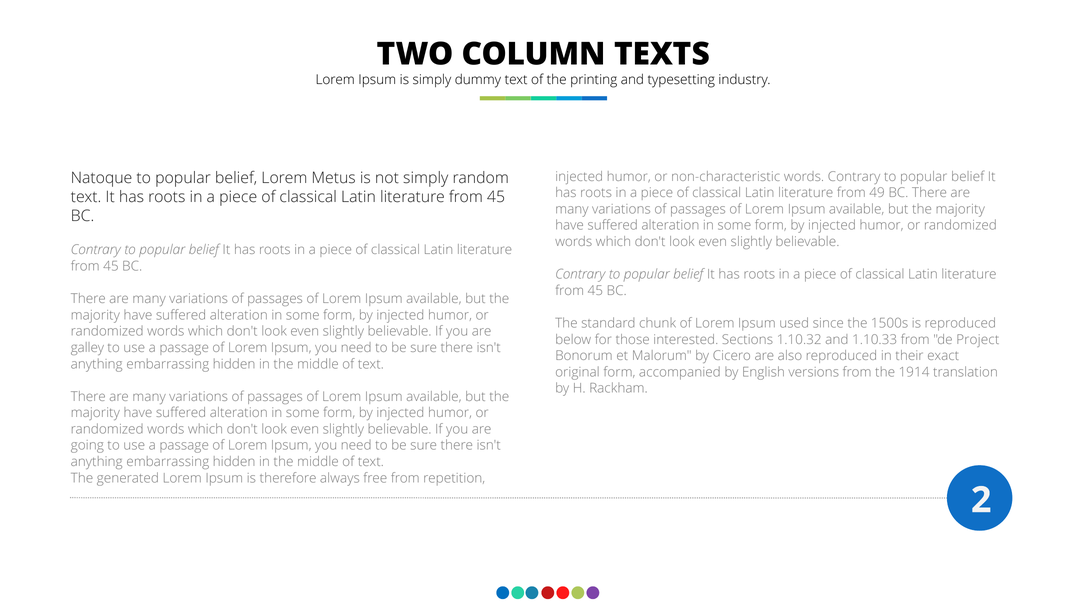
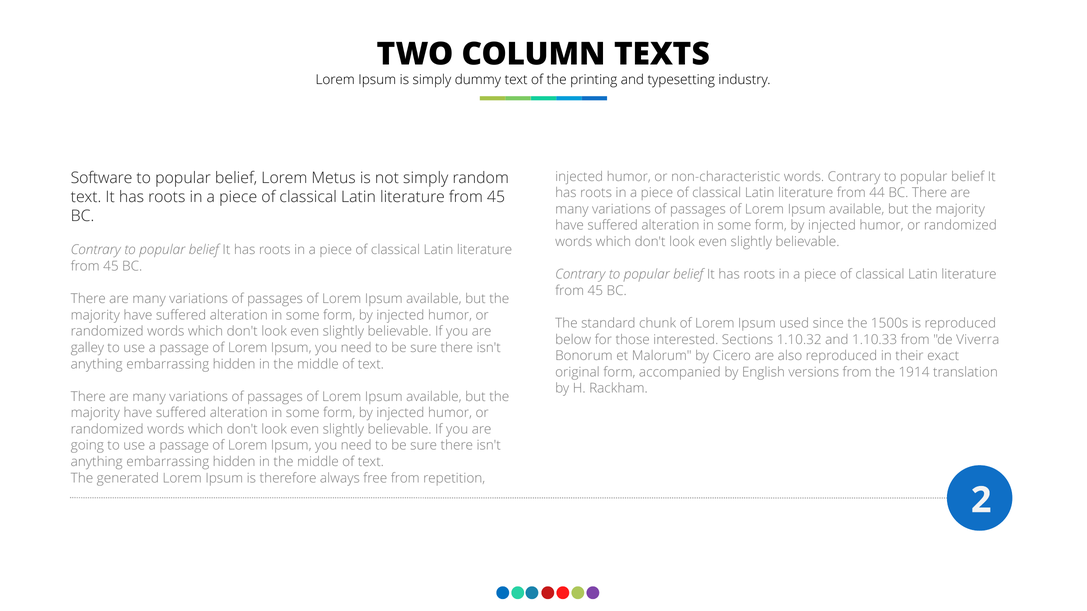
Natoque: Natoque -> Software
49: 49 -> 44
Project: Project -> Viverra
